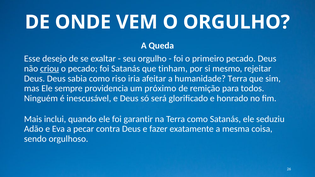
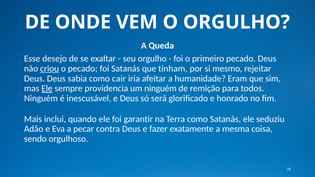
riso: riso -> cair
humanidade Terra: Terra -> Eram
Ele at (47, 89) underline: none -> present
um próximo: próximo -> ninguém
